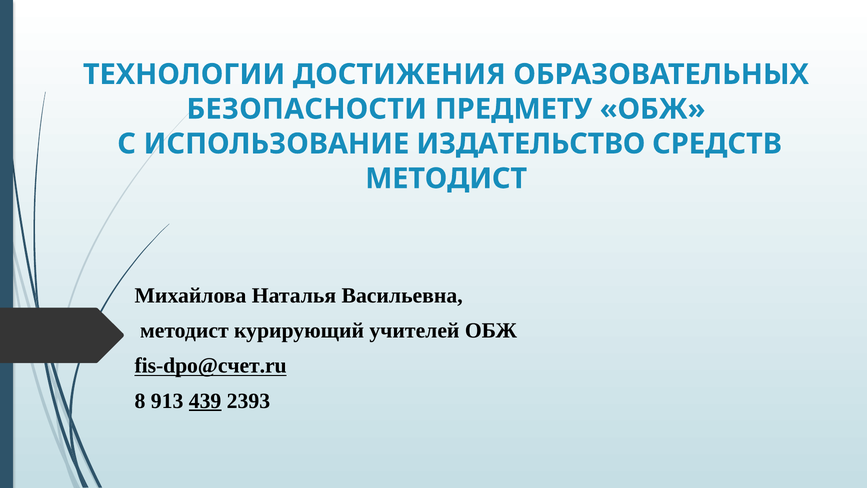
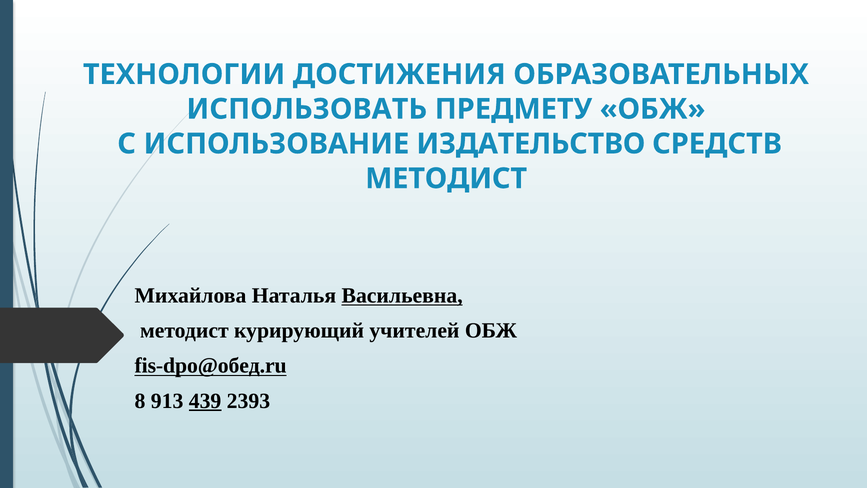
БЕЗОПАСНОСТИ: БЕЗОПАСНОСТИ -> ИСПОЛЬЗОВАТЬ
Васильевна underline: none -> present
fis-dpo@счет.ru: fis-dpo@счет.ru -> fis-dpo@обед.ru
